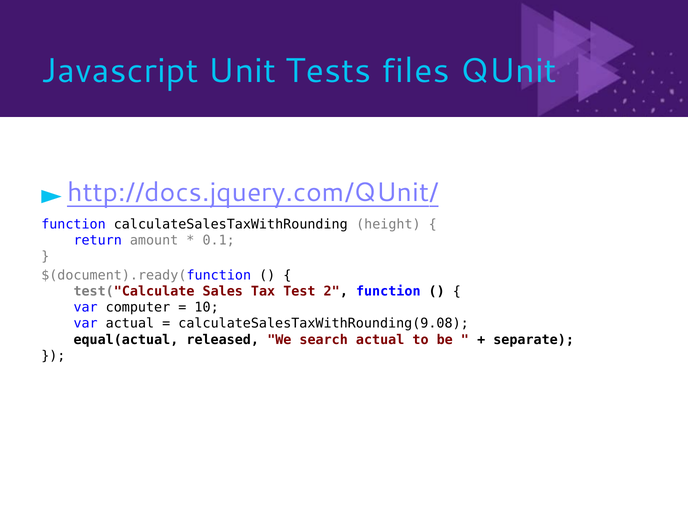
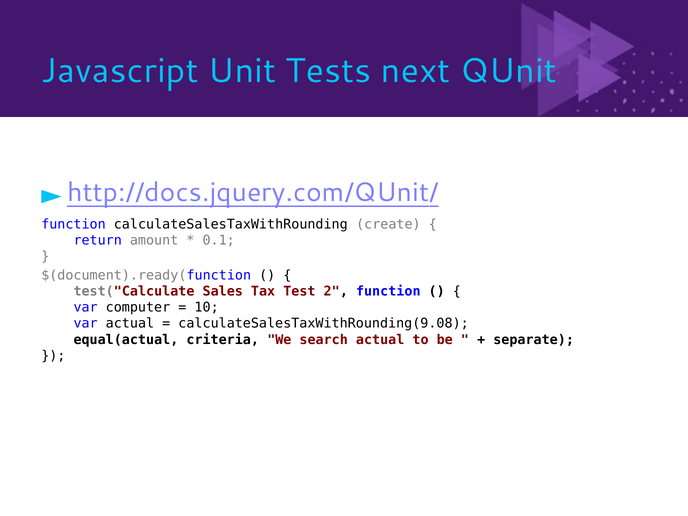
files: files -> next
height: height -> create
released: released -> criteria
